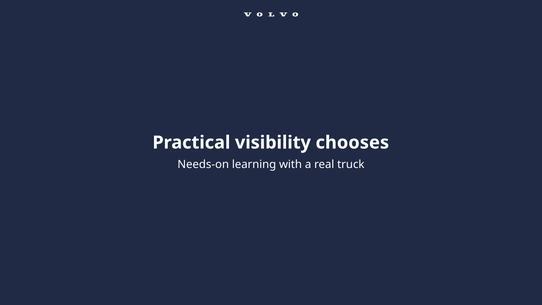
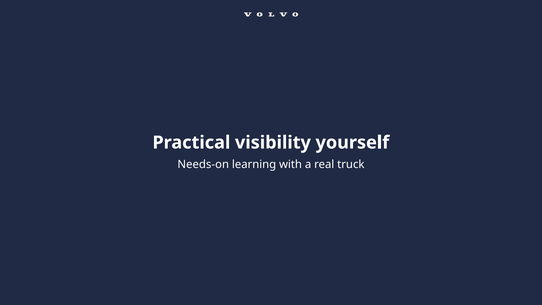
chooses: chooses -> yourself
